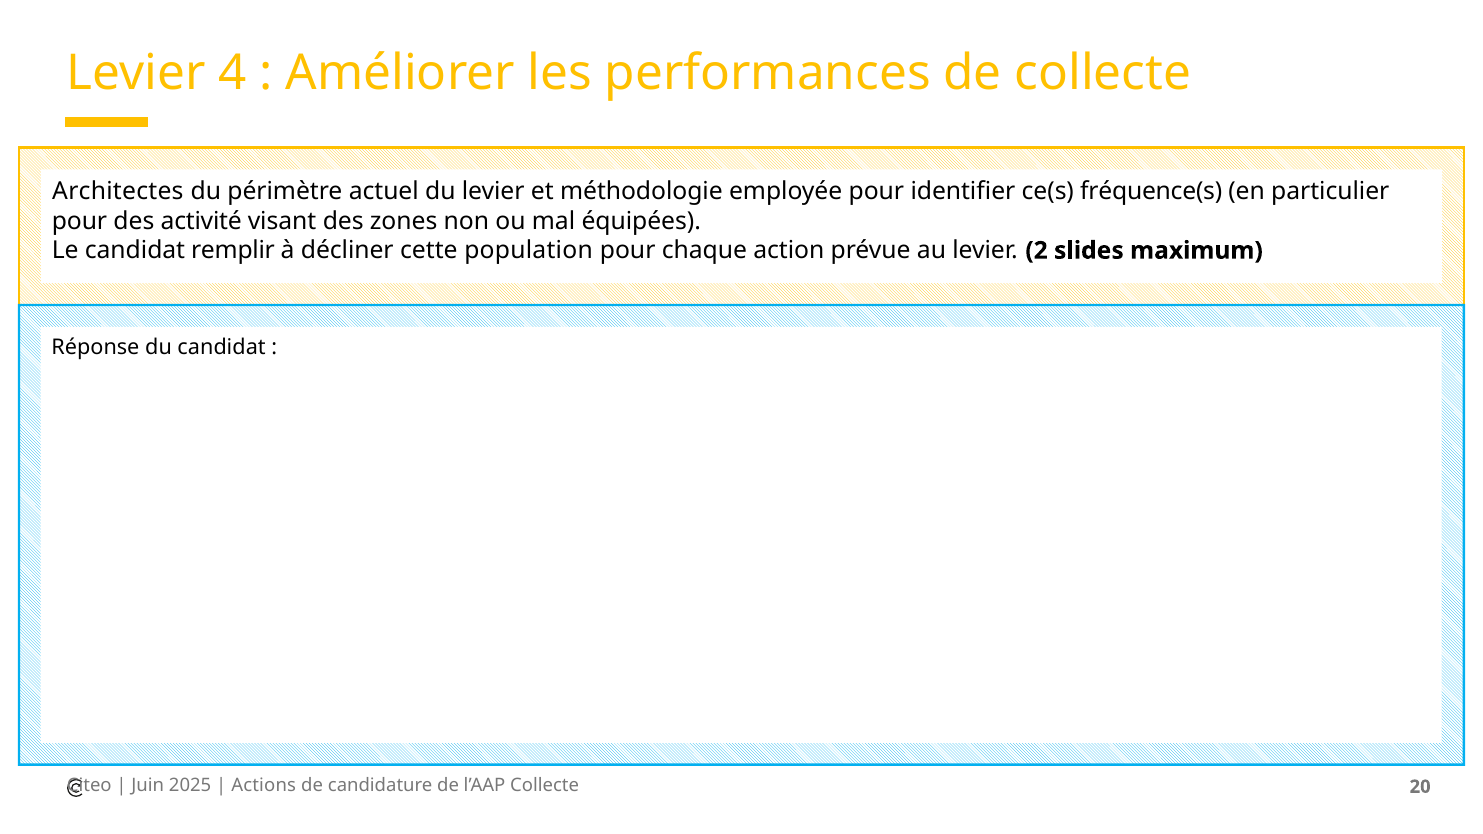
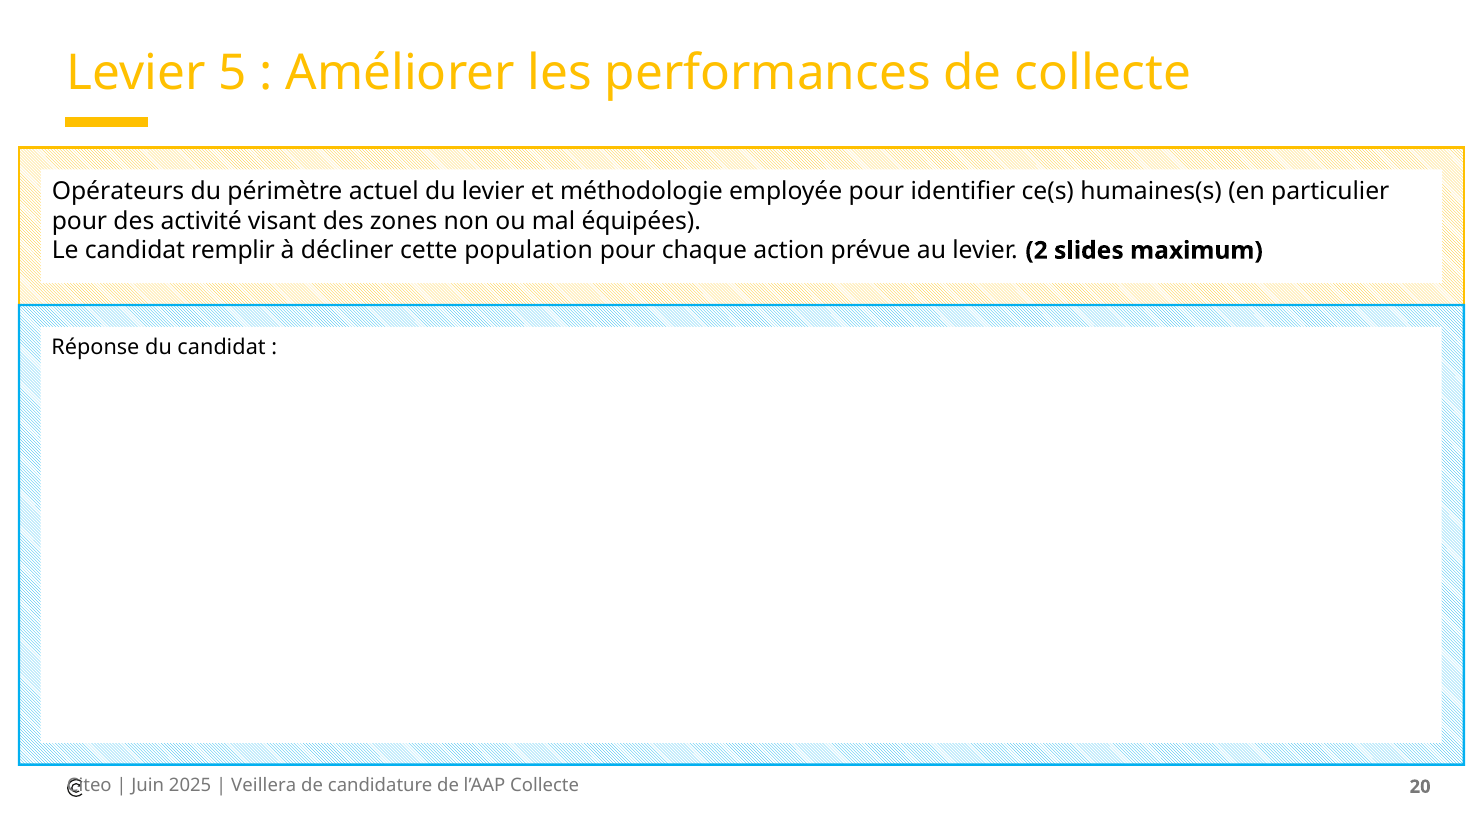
4: 4 -> 5
Architectes: Architectes -> Opérateurs
fréquence(s: fréquence(s -> humaines(s
Actions: Actions -> Veillera
